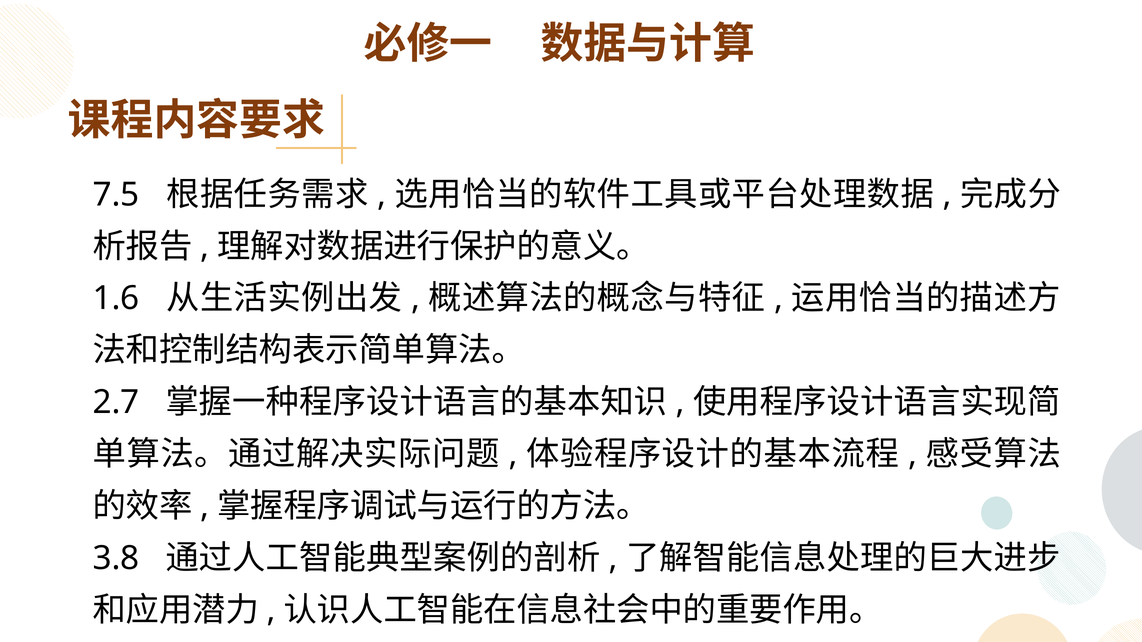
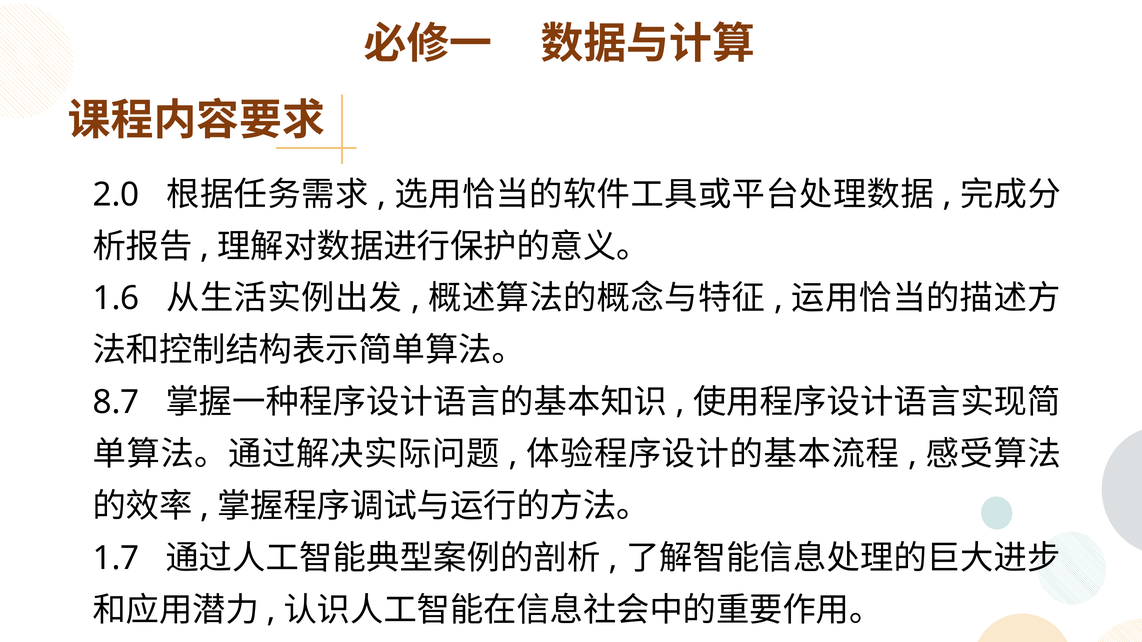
7.5: 7.5 -> 2.0
2.7: 2.7 -> 8.7
3.8: 3.8 -> 1.7
